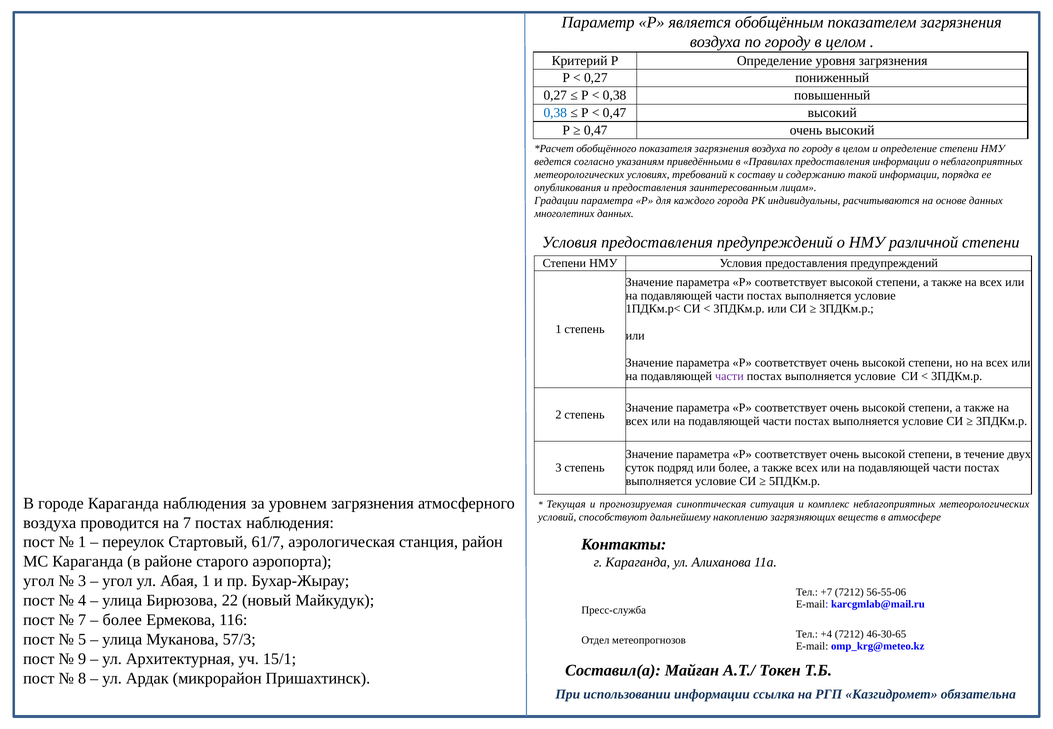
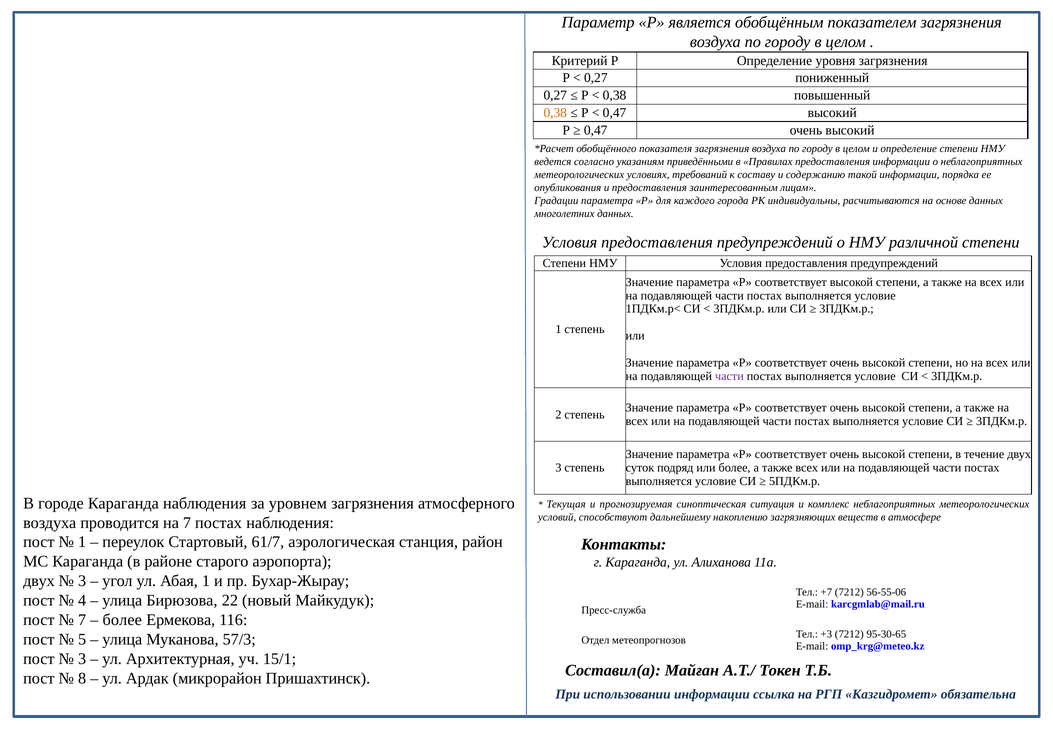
0,38 at (555, 113) colour: blue -> orange
угол at (39, 581): угол -> двух
+4: +4 -> +3
46-30-65: 46-30-65 -> 95-30-65
9 at (82, 659): 9 -> 3
